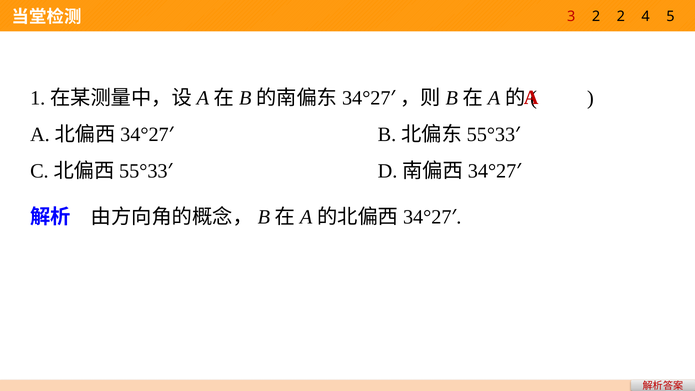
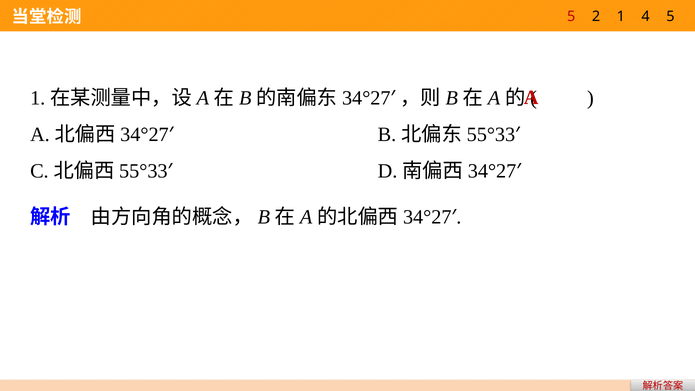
3 at (571, 16): 3 -> 5
2 2: 2 -> 1
